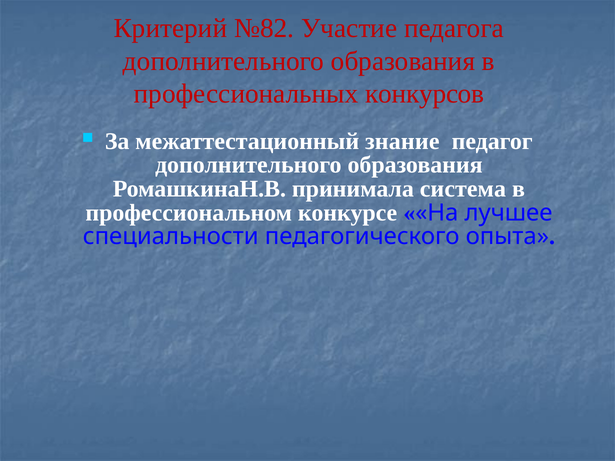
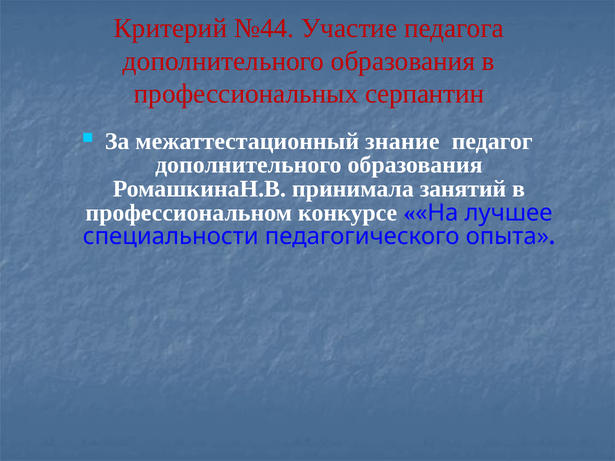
№82: №82 -> №44
конкурсов: конкурсов -> серпантин
система: система -> занятий
